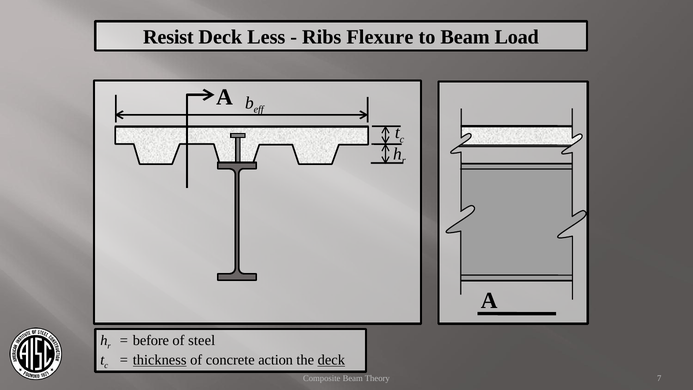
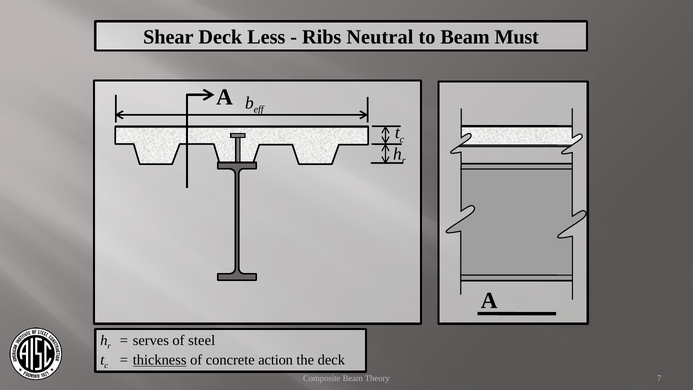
Resist: Resist -> Shear
Flexure: Flexure -> Neutral
Load: Load -> Must
before: before -> serves
deck at (331, 360) underline: present -> none
